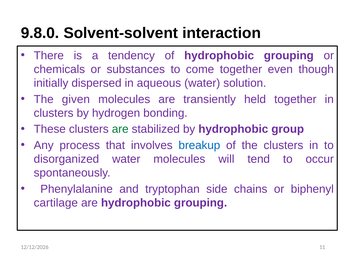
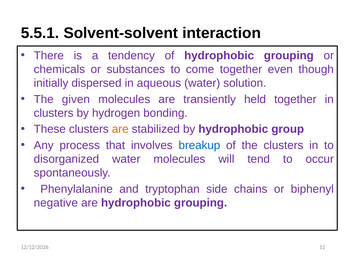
9.8.0: 9.8.0 -> 5.5.1
are at (120, 129) colour: green -> orange
cartilage: cartilage -> negative
